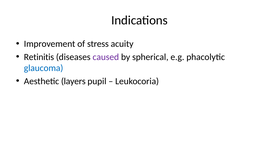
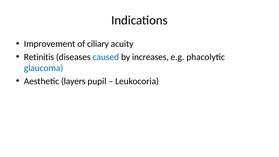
stress: stress -> ciliary
caused colour: purple -> blue
spherical: spherical -> increases
